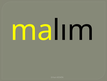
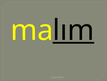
lım underline: none -> present
